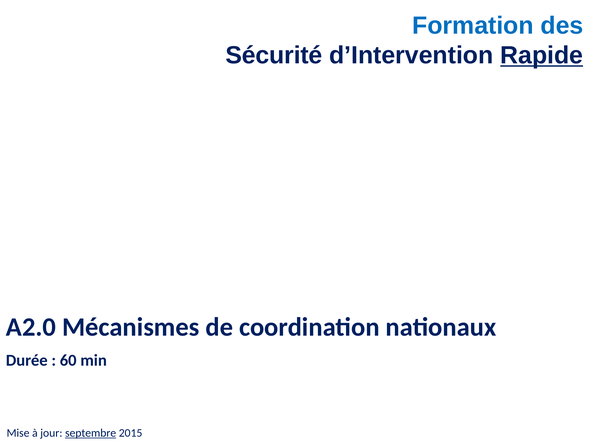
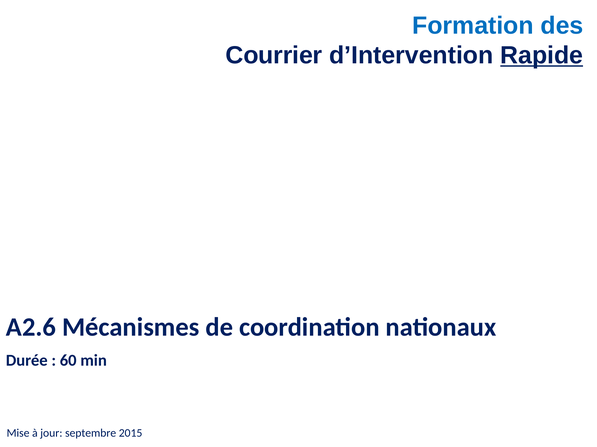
Sécurité: Sécurité -> Courrier
A2.0: A2.0 -> A2.6
septembre underline: present -> none
